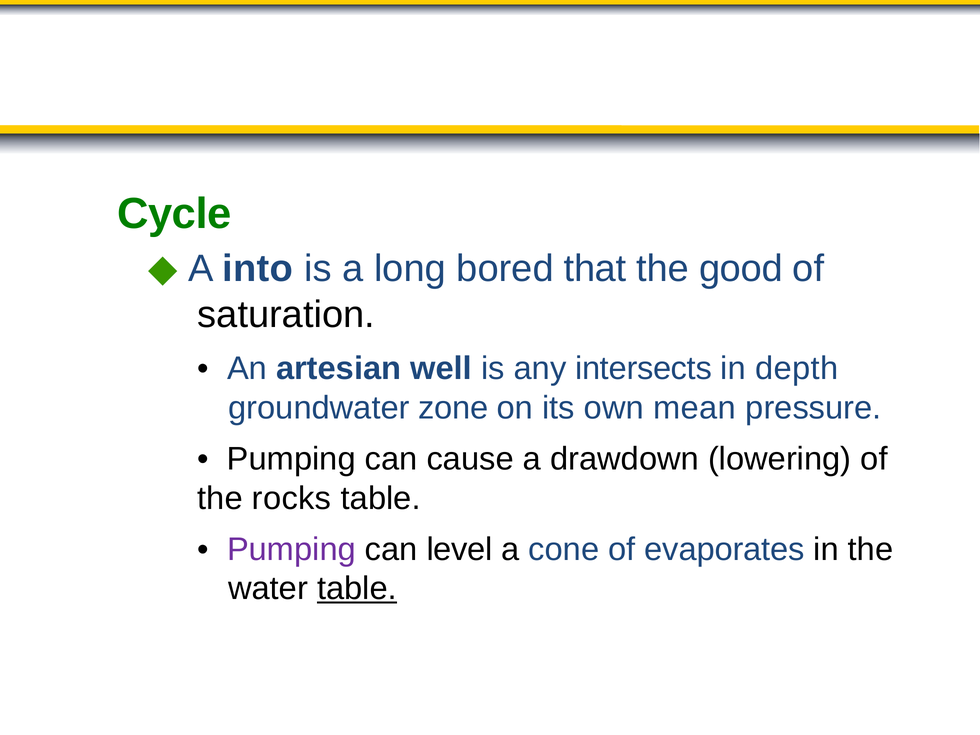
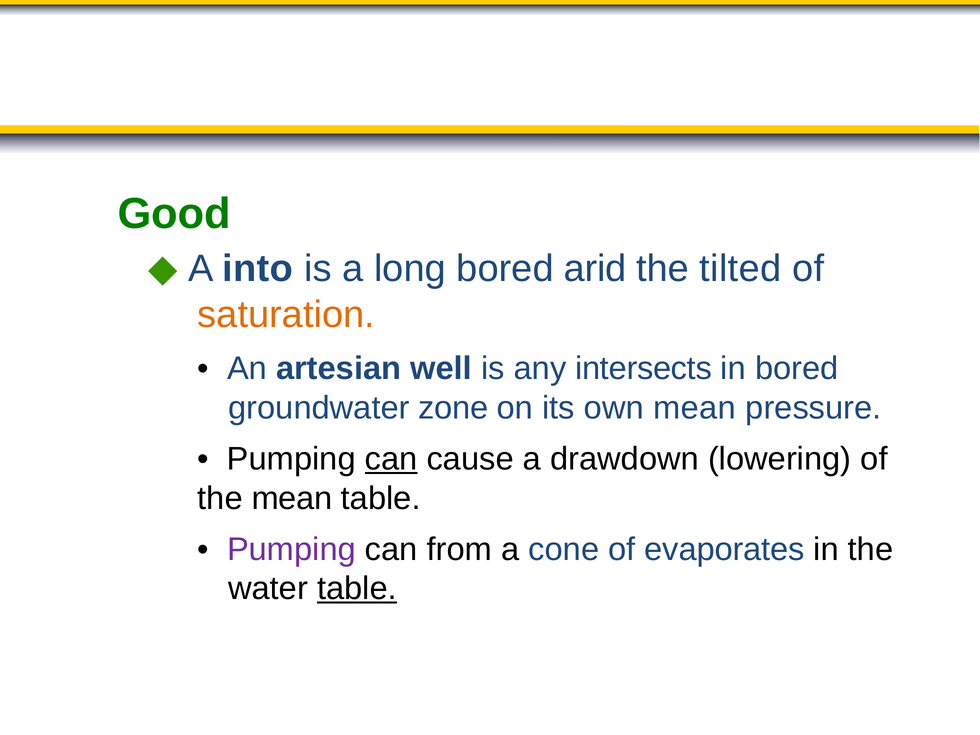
Cycle: Cycle -> Good
that: that -> arid
good: good -> tilted
saturation colour: black -> orange
in depth: depth -> bored
can at (391, 459) underline: none -> present
the rocks: rocks -> mean
level: level -> from
